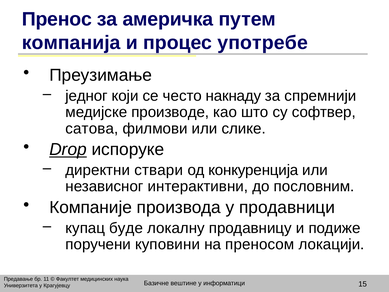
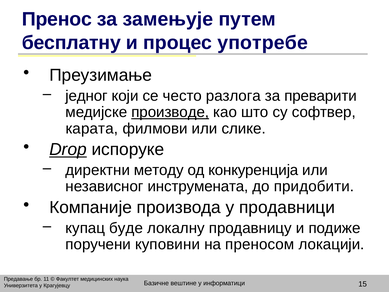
америчка: америчка -> замењује
компанија: компанија -> бесплатну
накнаду: накнаду -> разлога
спремнији: спремнији -> преварити
производе underline: none -> present
сатова: сатова -> карата
ствари: ствари -> методу
интерактивни: интерактивни -> инструмената
пословним: пословним -> придобити
